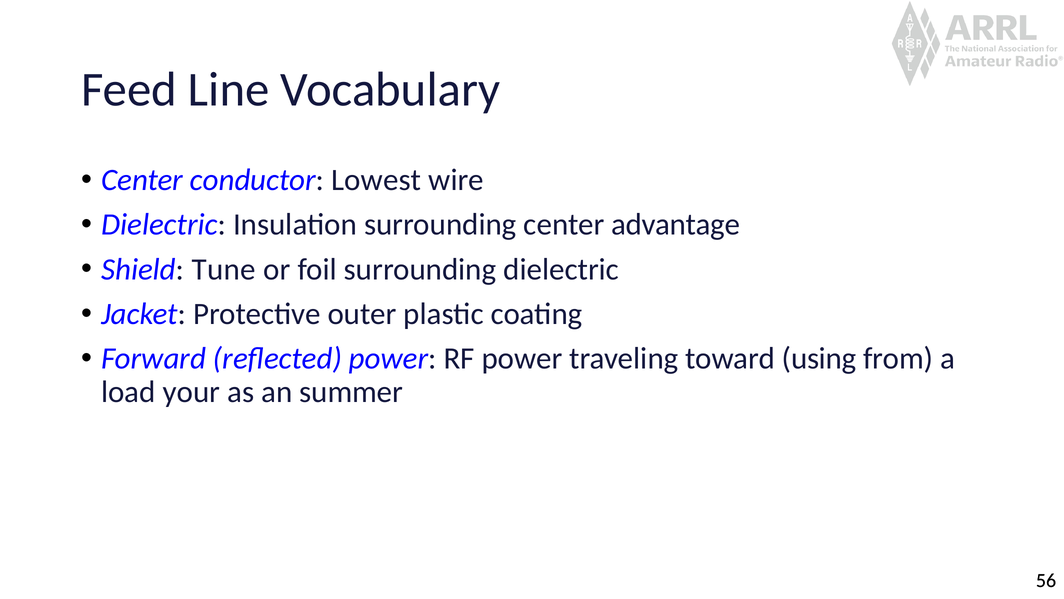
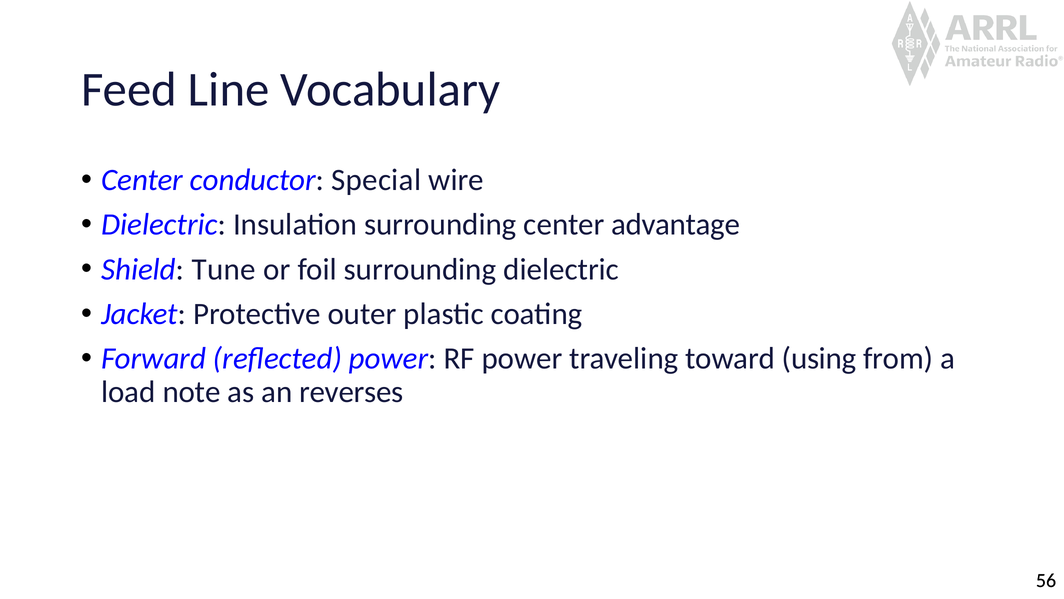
Lowest: Lowest -> Special
your: your -> note
summer: summer -> reverses
